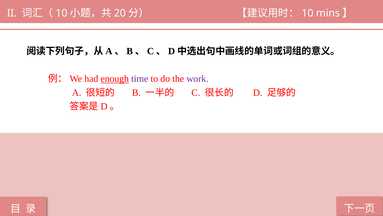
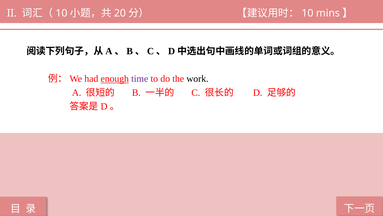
work colour: purple -> black
